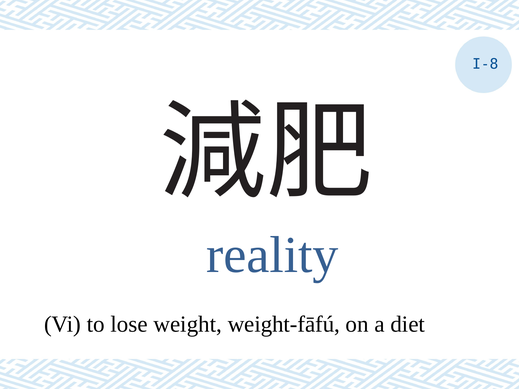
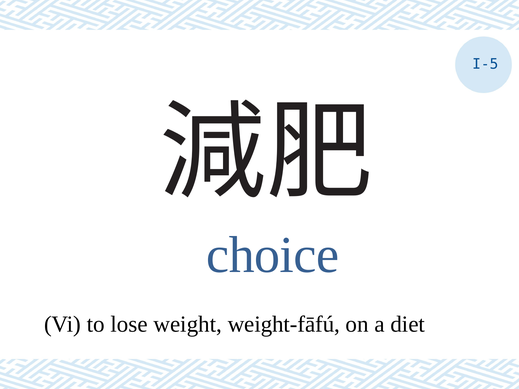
I-8: I-8 -> I-5
reality: reality -> choice
